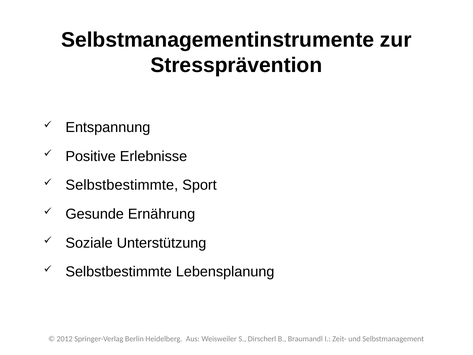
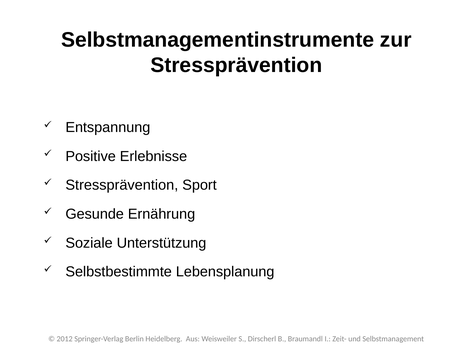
Selbstbestimmte at (122, 185): Selbstbestimmte -> Stressprävention
